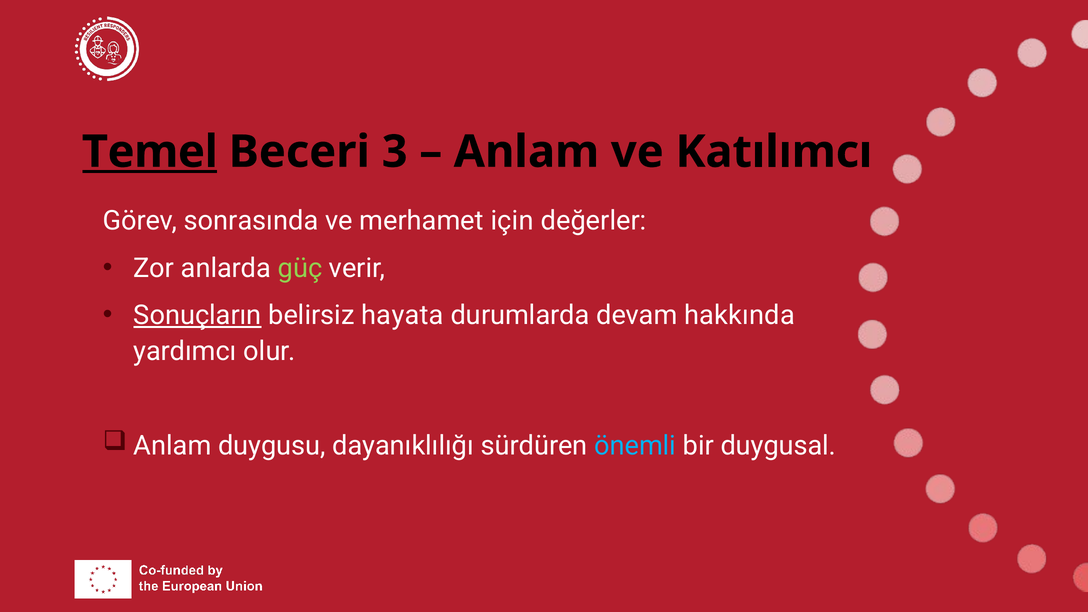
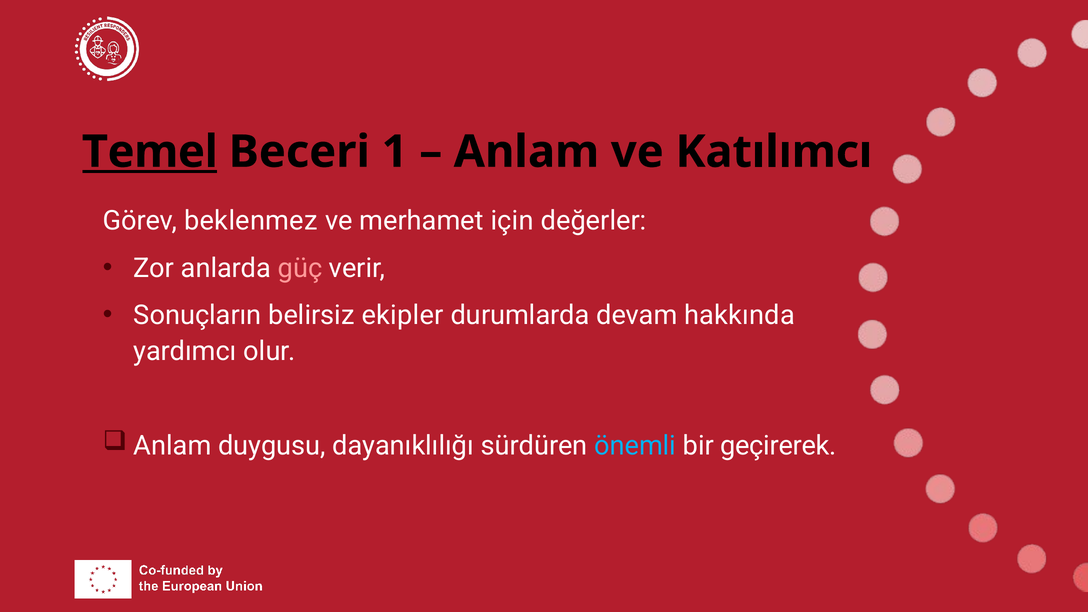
3: 3 -> 1
sonrasında: sonrasında -> beklenmez
güç colour: light green -> pink
Sonuçların underline: present -> none
hayata: hayata -> ekipler
duygusal: duygusal -> geçirerek
